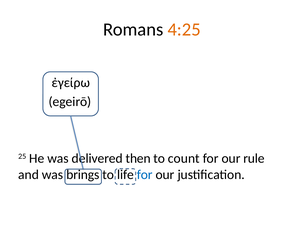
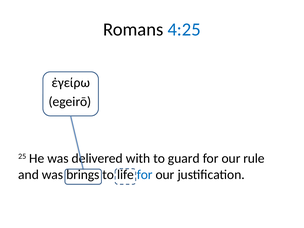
4:25 colour: orange -> blue
then: then -> with
count: count -> guard
